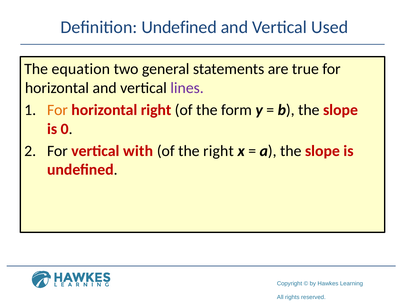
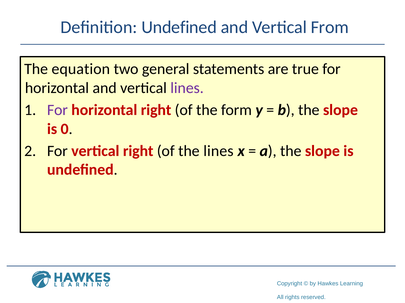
Used: Used -> From
For at (57, 110) colour: orange -> purple
vertical with: with -> right
the right: right -> lines
